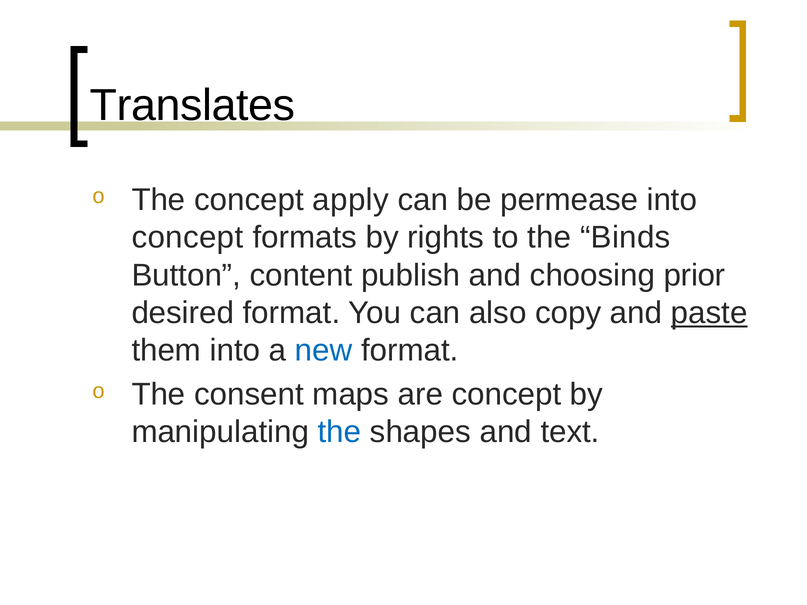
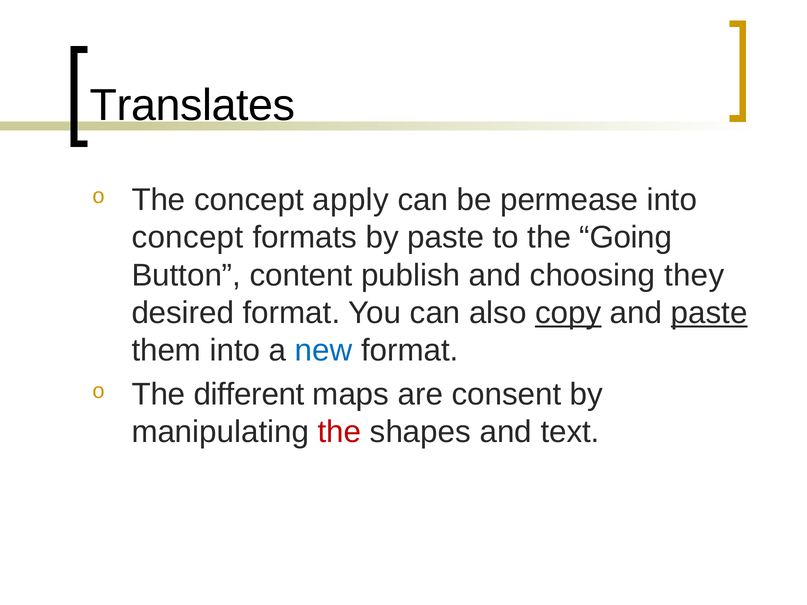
by rights: rights -> paste
Binds: Binds -> Going
prior: prior -> they
copy underline: none -> present
consent: consent -> different
are concept: concept -> consent
the at (339, 432) colour: blue -> red
